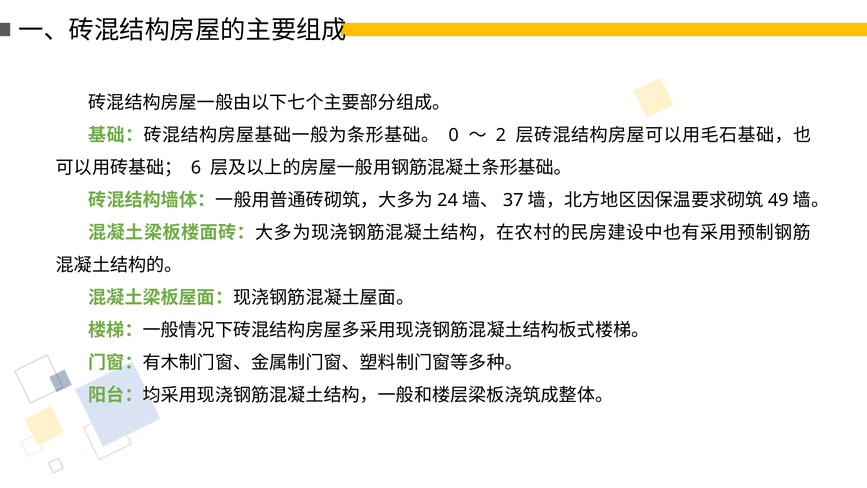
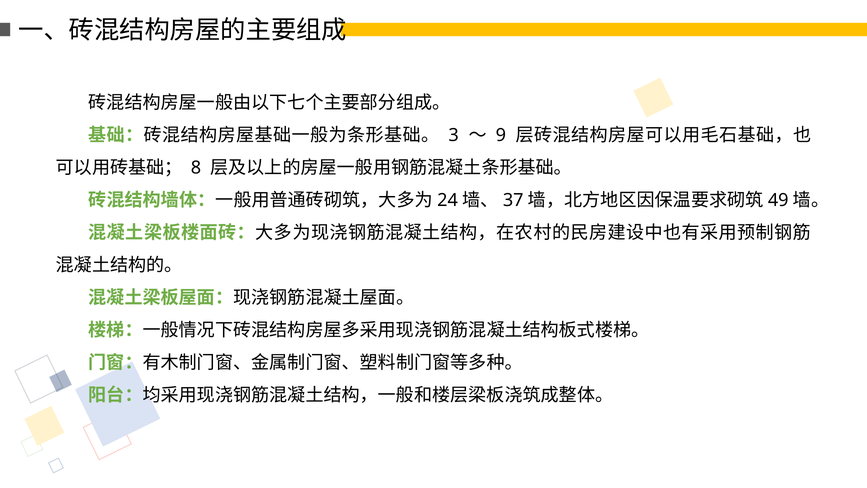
0: 0 -> 3
2: 2 -> 9
6: 6 -> 8
